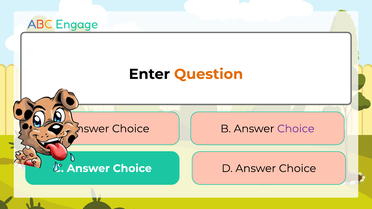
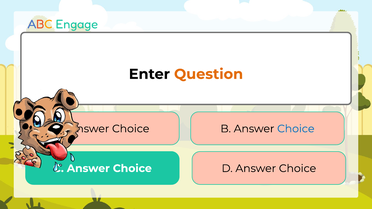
Choice at (296, 129) colour: purple -> blue
